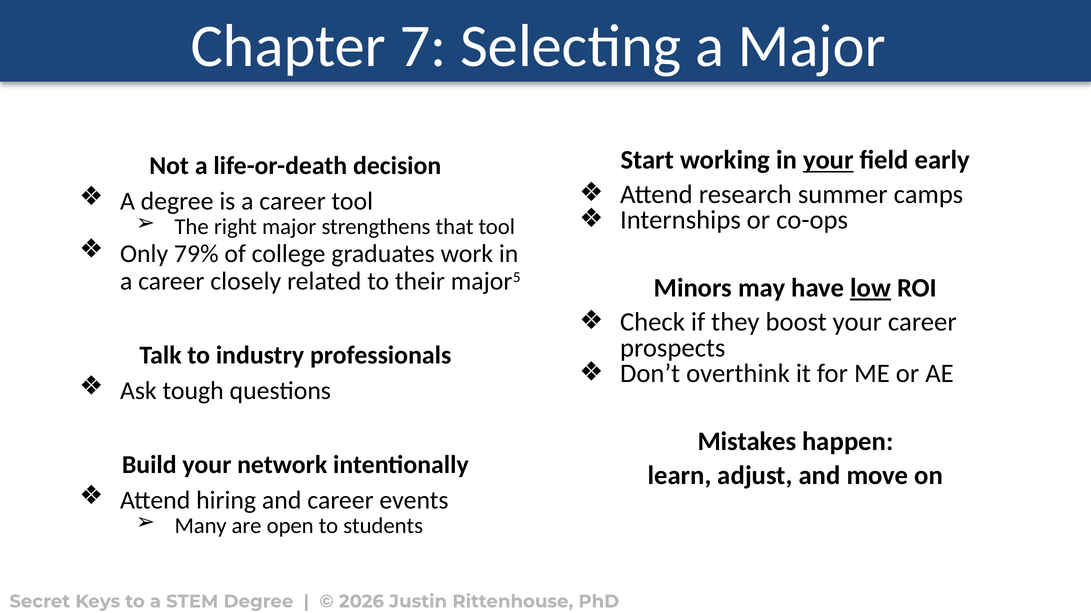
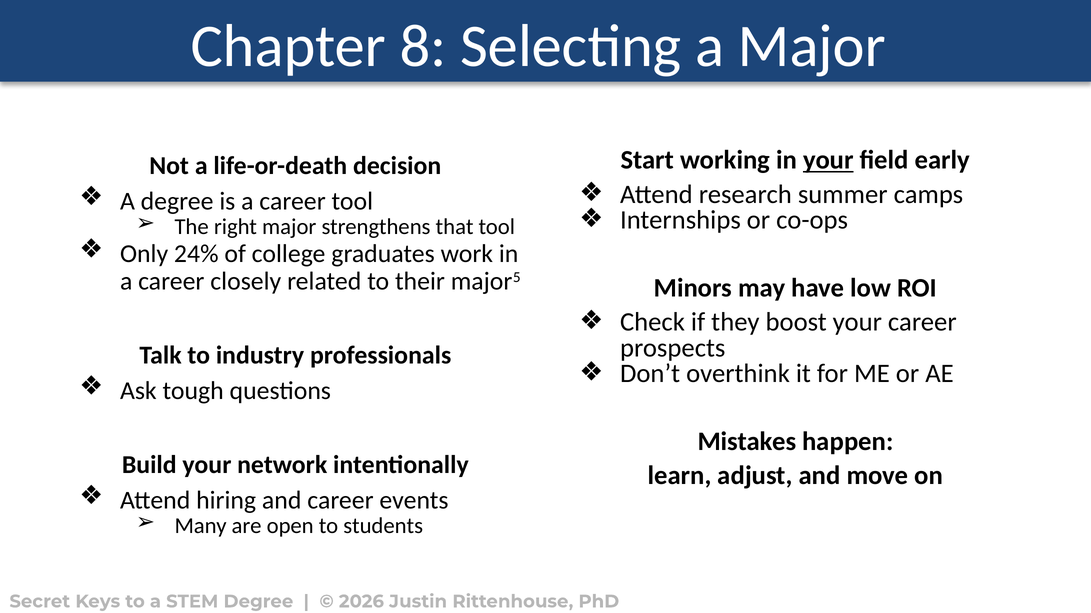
7: 7 -> 8
79%: 79% -> 24%
low underline: present -> none
